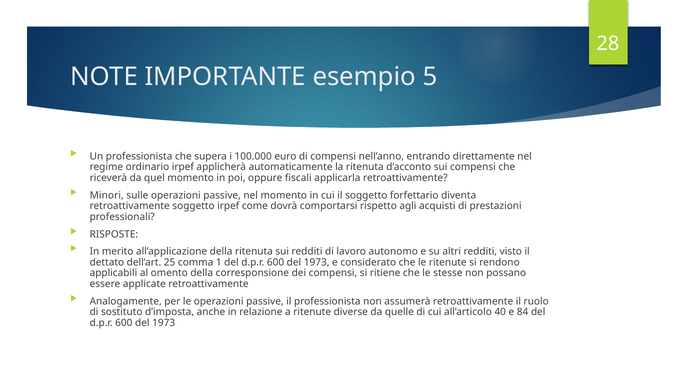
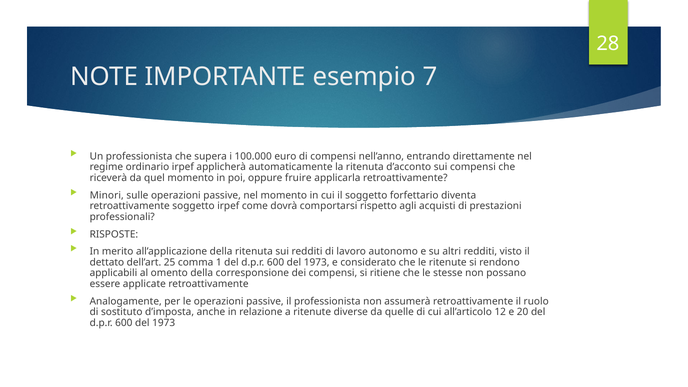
5: 5 -> 7
fiscali: fiscali -> fruire
40: 40 -> 12
84: 84 -> 20
